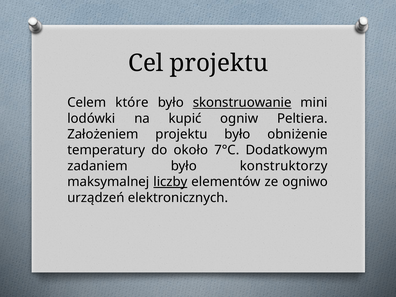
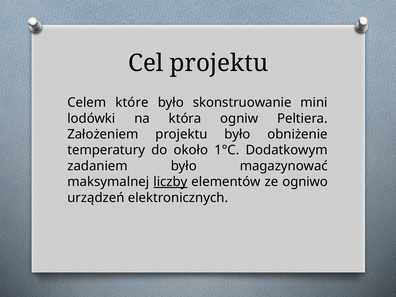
skonstruowanie underline: present -> none
kupić: kupić -> która
7°C: 7°C -> 1°C
konstruktorzy: konstruktorzy -> magazynować
